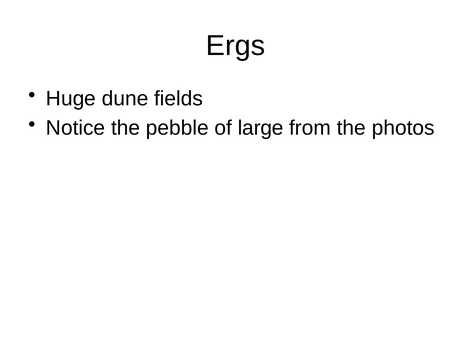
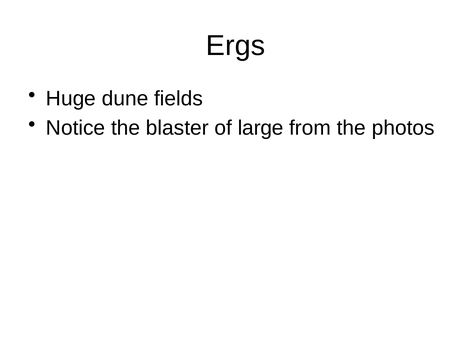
pebble: pebble -> blaster
